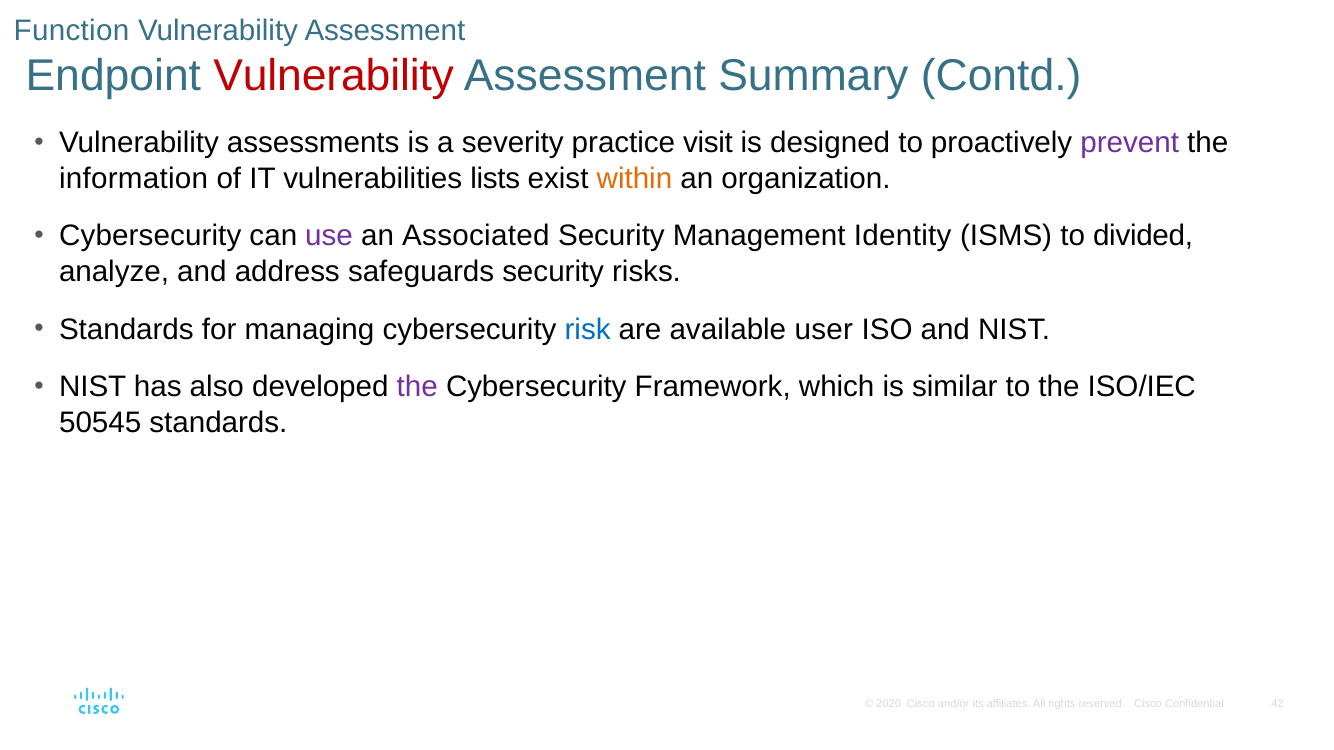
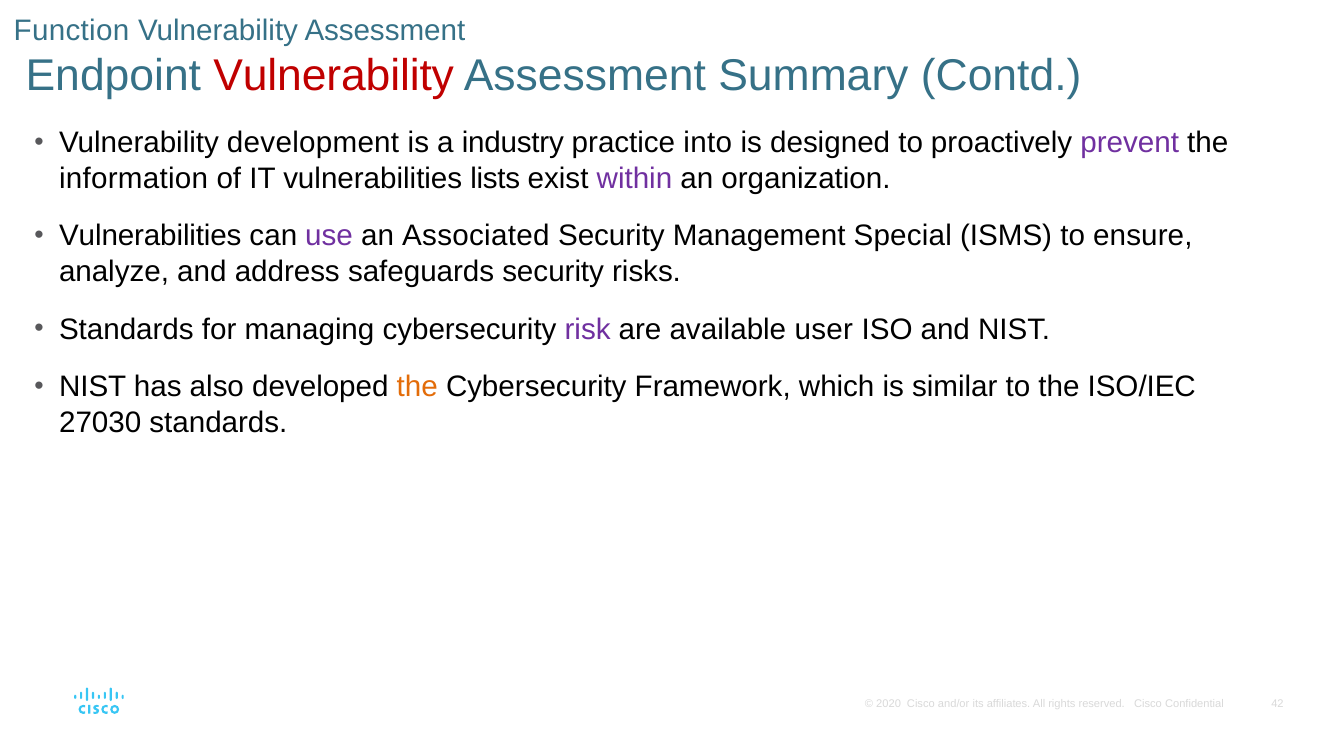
assessments: assessments -> development
severity: severity -> industry
visit: visit -> into
within colour: orange -> purple
Cybersecurity at (150, 236): Cybersecurity -> Vulnerabilities
Identity: Identity -> Special
divided: divided -> ensure
risk colour: blue -> purple
the at (417, 387) colour: purple -> orange
50545: 50545 -> 27030
